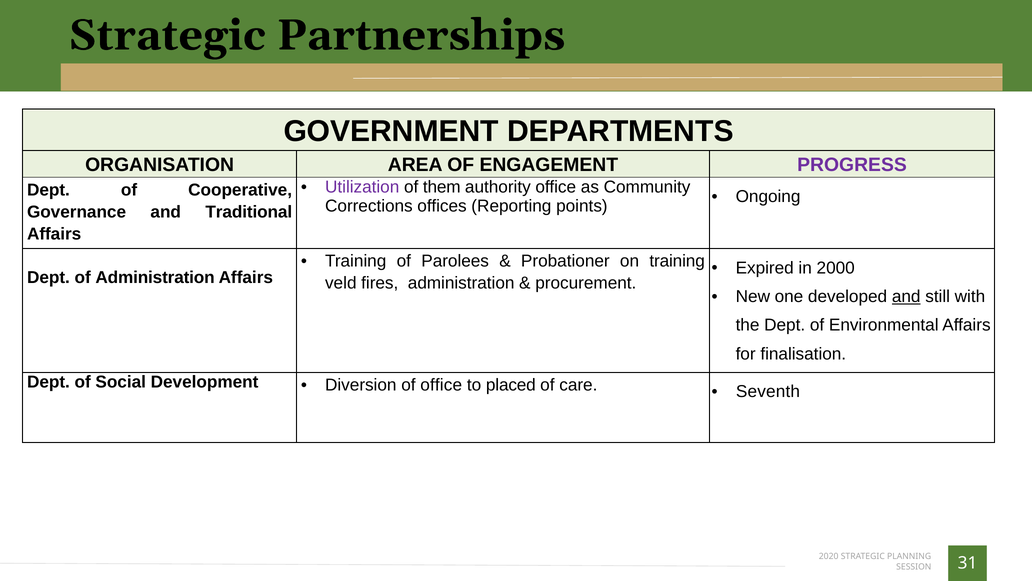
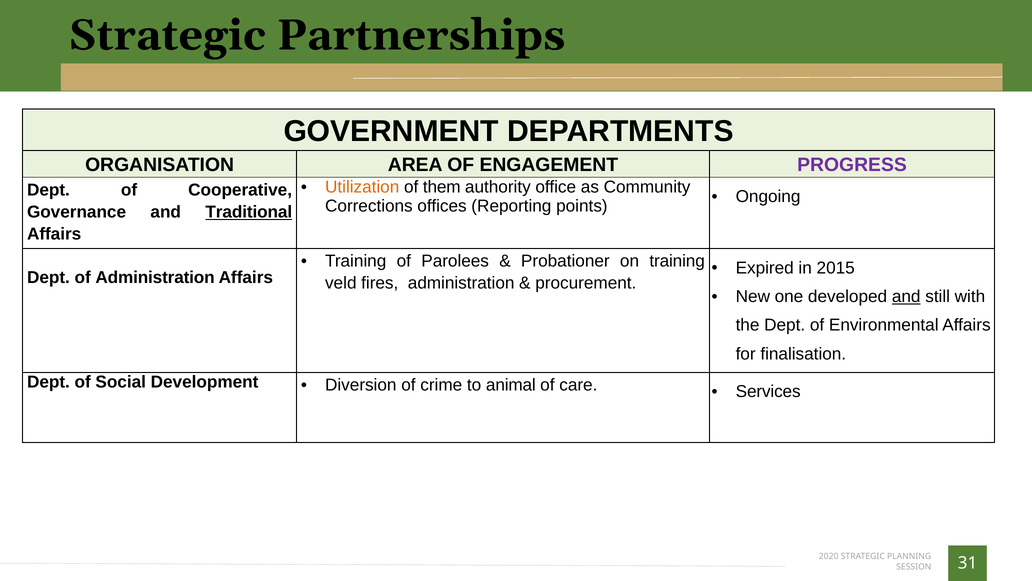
Utilization colour: purple -> orange
Traditional underline: none -> present
2000: 2000 -> 2015
of office: office -> crime
placed: placed -> animal
Seventh: Seventh -> Services
